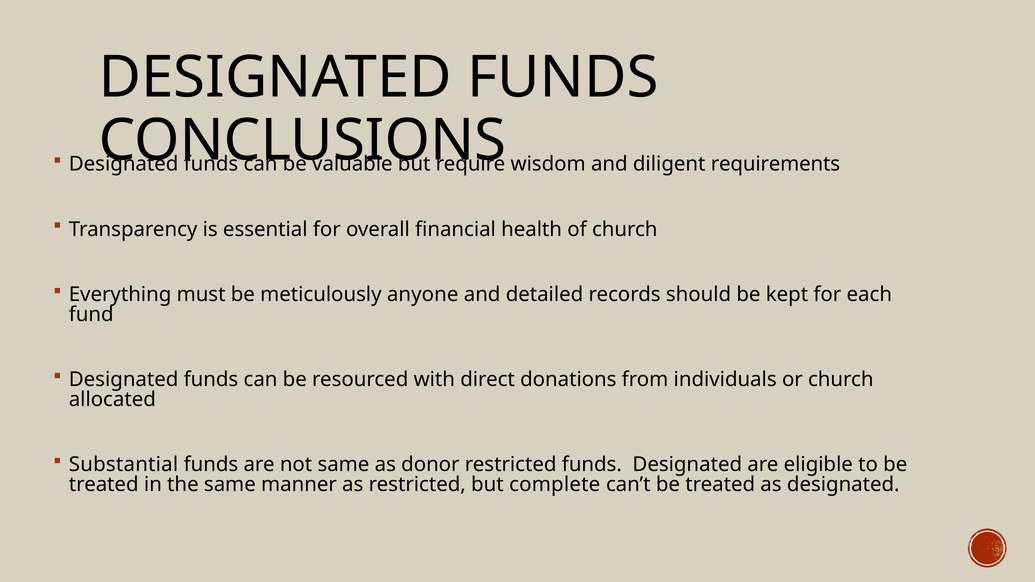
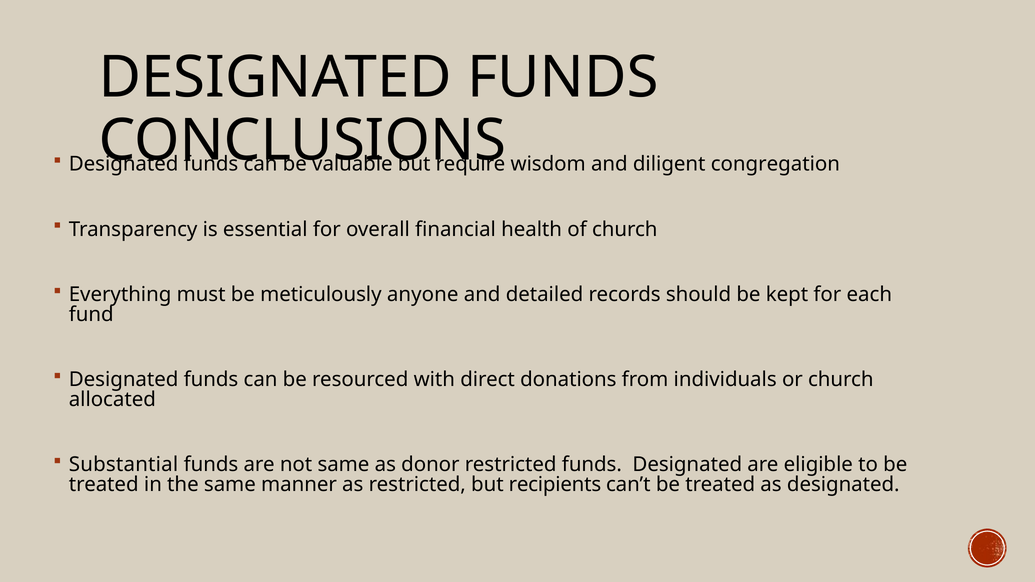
requirements: requirements -> congregation
complete: complete -> recipients
